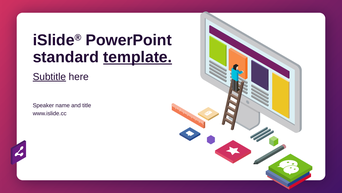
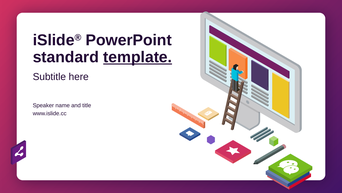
Subtitle underline: present -> none
